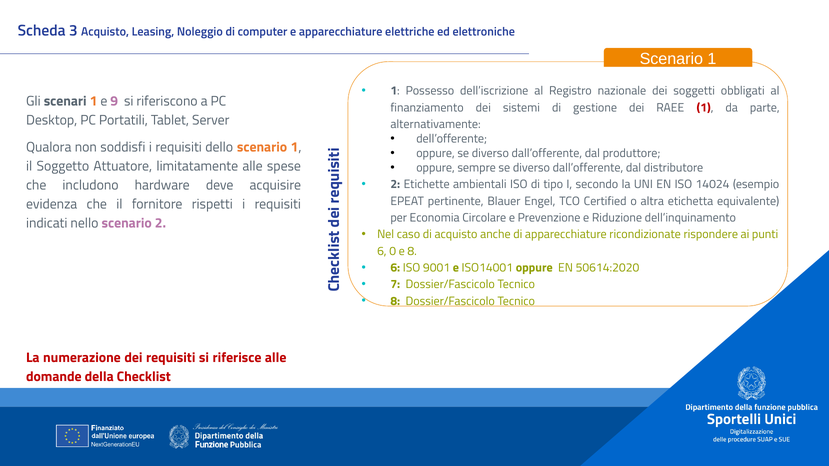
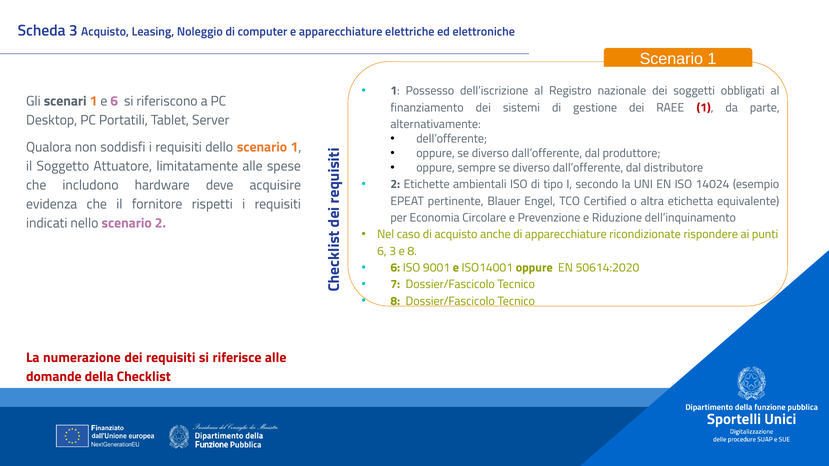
e 9: 9 -> 6
6 0: 0 -> 3
